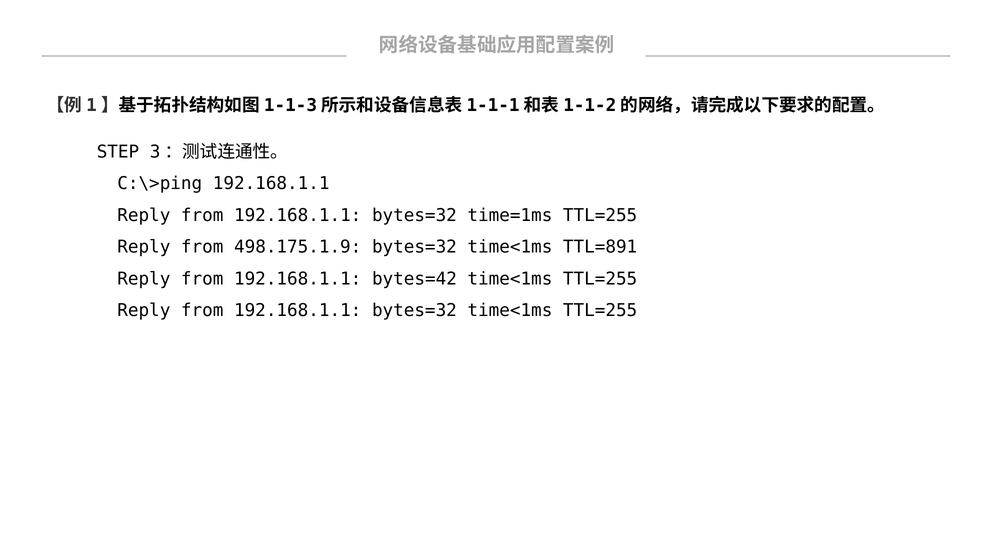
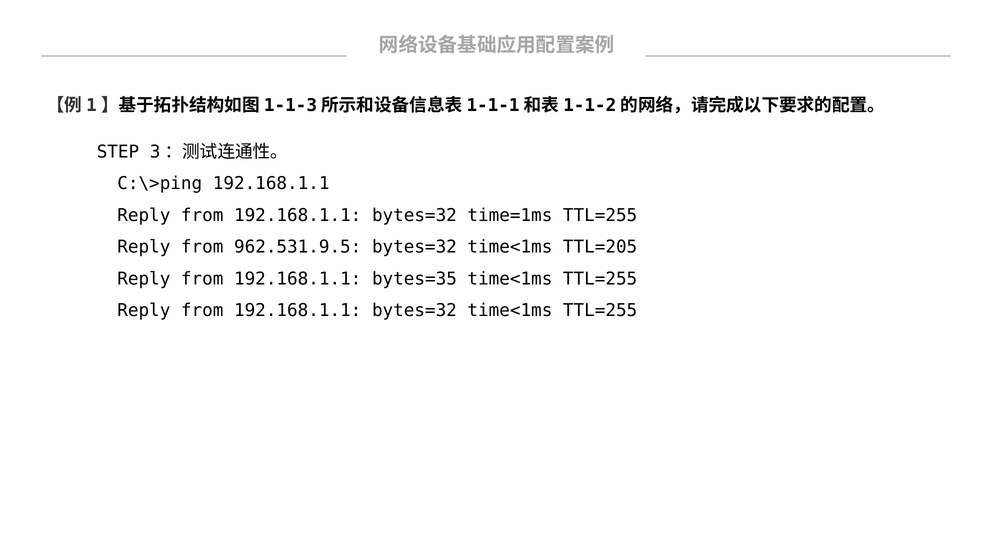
498.175.1.9: 498.175.1.9 -> 962.531.9.5
TTL=891: TTL=891 -> TTL=205
bytes=42: bytes=42 -> bytes=35
